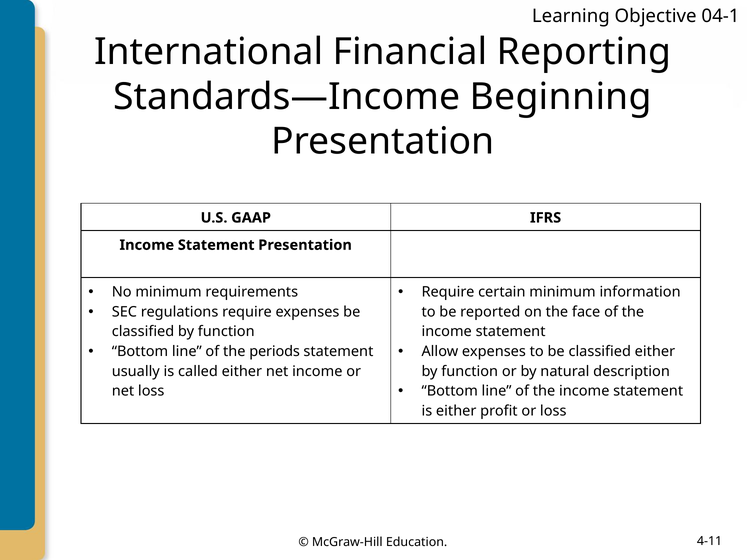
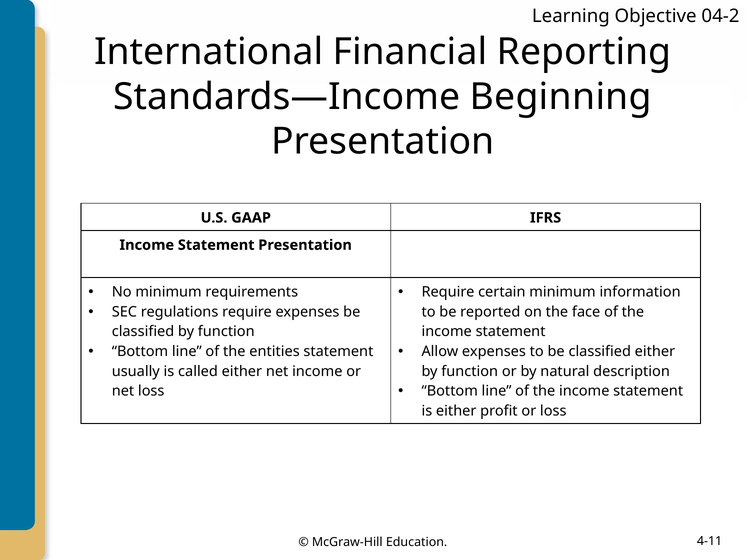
04-1: 04-1 -> 04-2
periods: periods -> entities
